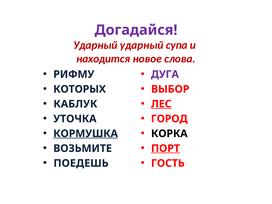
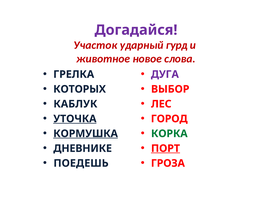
Ударный at (95, 45): Ударный -> Участок
супа: супа -> гурд
находится: находится -> животное
РИФМУ: РИФМУ -> ГРЕЛКА
ЛЕС underline: present -> none
УТОЧКА underline: none -> present
КОРКА colour: black -> green
ВОЗЬМИТЕ: ВОЗЬМИТЕ -> ДНЕВНИКЕ
ГОСТЬ: ГОСТЬ -> ГРОЗА
